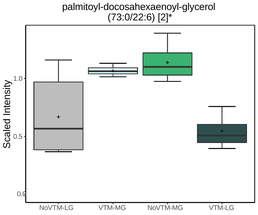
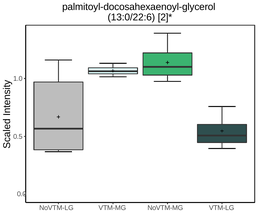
73:0/22:6: 73:0/22:6 -> 13:0/22:6
